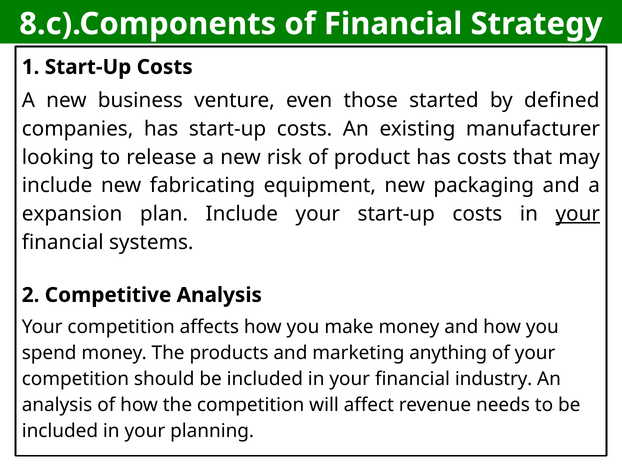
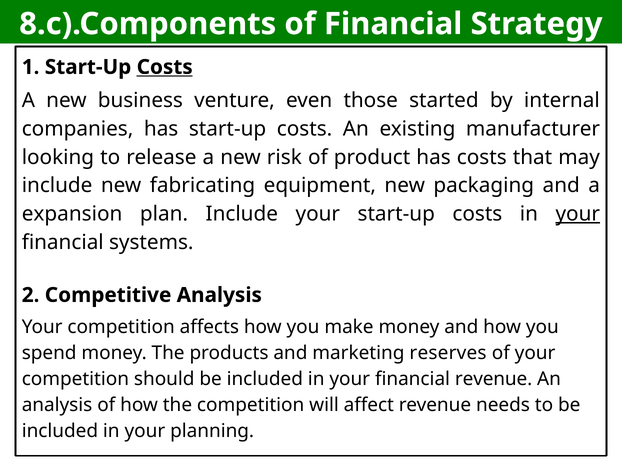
Costs at (165, 67) underline: none -> present
defined: defined -> internal
anything: anything -> reserves
financial industry: industry -> revenue
